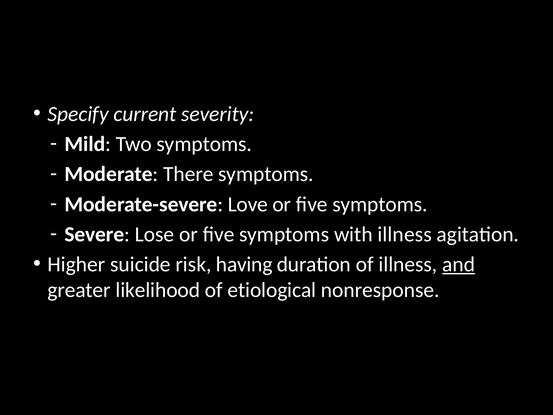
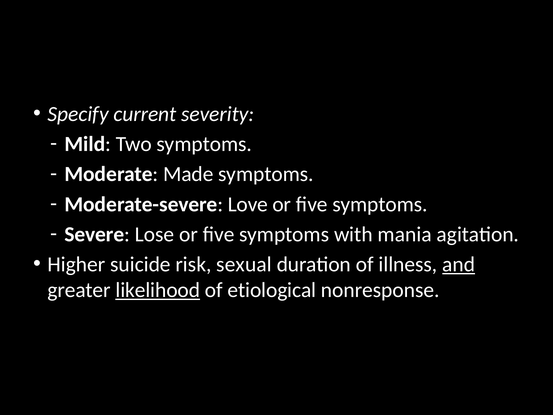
There: There -> Made
with illness: illness -> mania
having: having -> sexual
likelihood underline: none -> present
